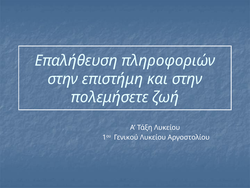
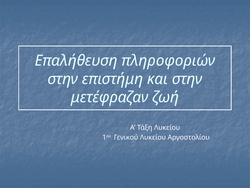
πολεμήσετε: πολεμήσετε -> μετέφραζαν
